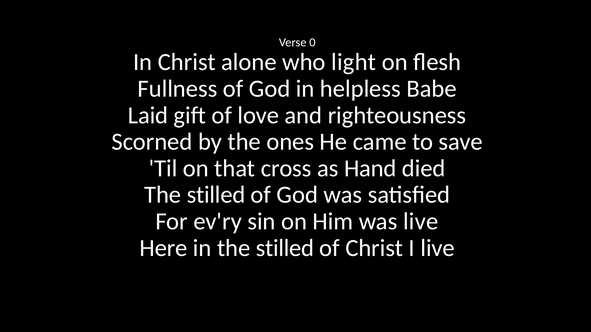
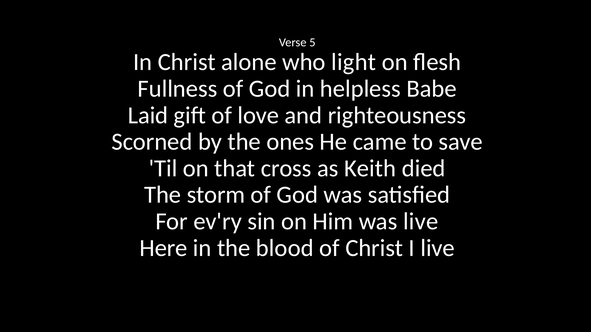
0: 0 -> 5
Hand: Hand -> Keith
stilled at (216, 195): stilled -> storm
in the stilled: stilled -> blood
